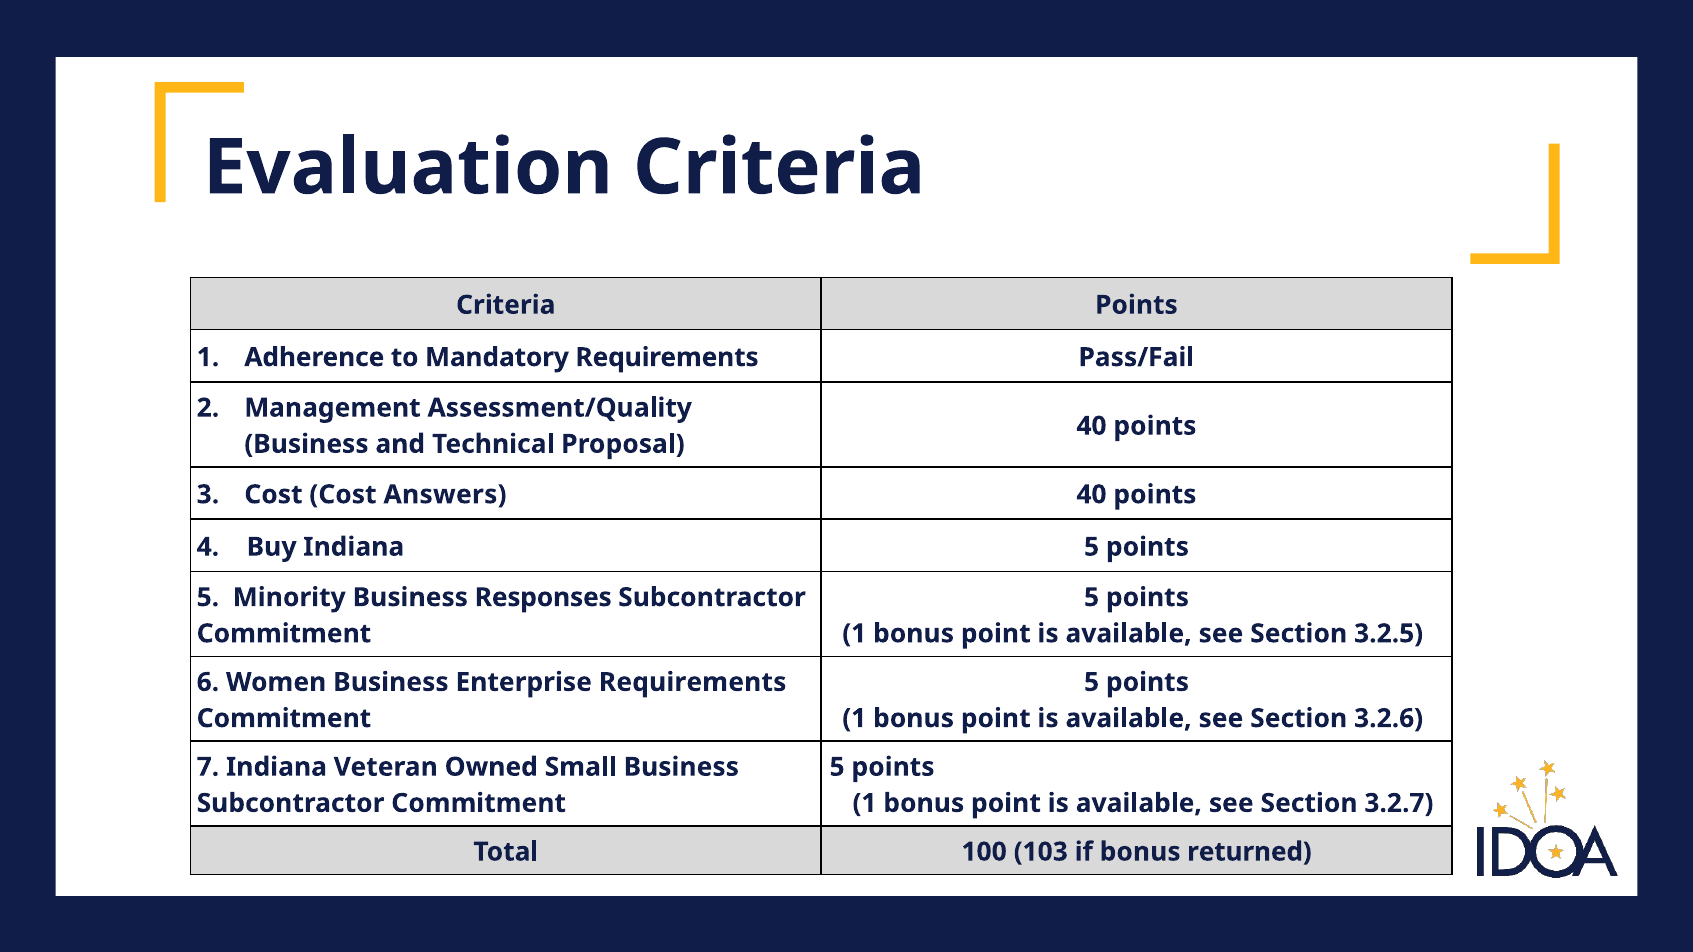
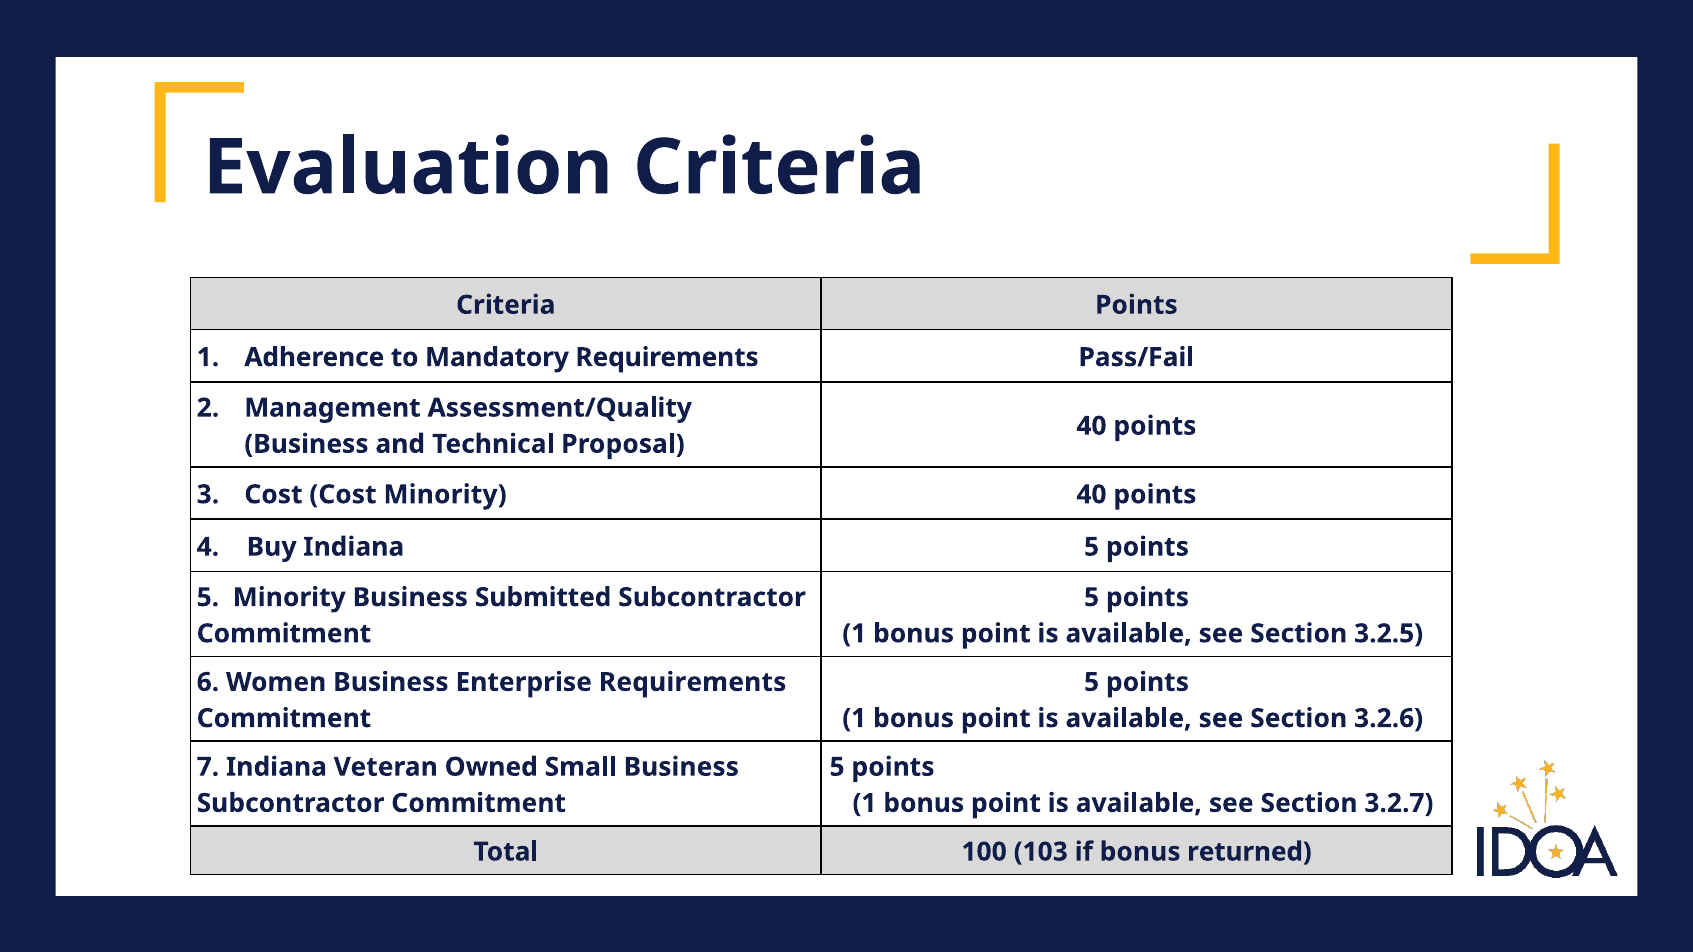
Cost Answers: Answers -> Minority
Responses: Responses -> Submitted
